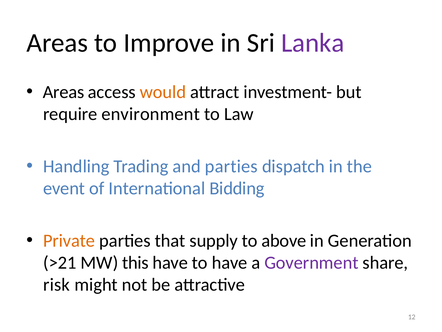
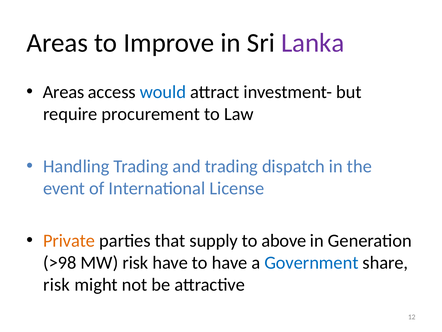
would colour: orange -> blue
environment: environment -> procurement
and parties: parties -> trading
Bidding: Bidding -> License
>21: >21 -> >98
MW this: this -> risk
Government colour: purple -> blue
